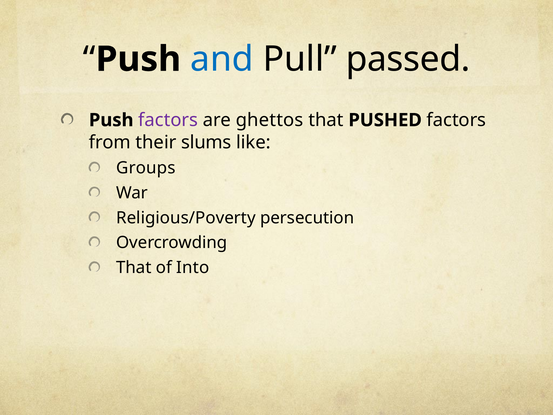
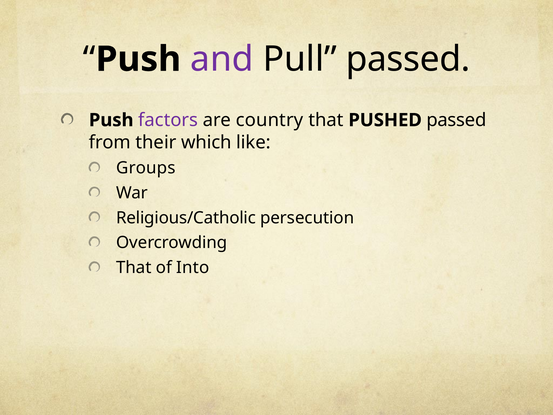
and colour: blue -> purple
ghettos: ghettos -> country
PUSHED factors: factors -> passed
slums: slums -> which
Religious/Poverty: Religious/Poverty -> Religious/Catholic
